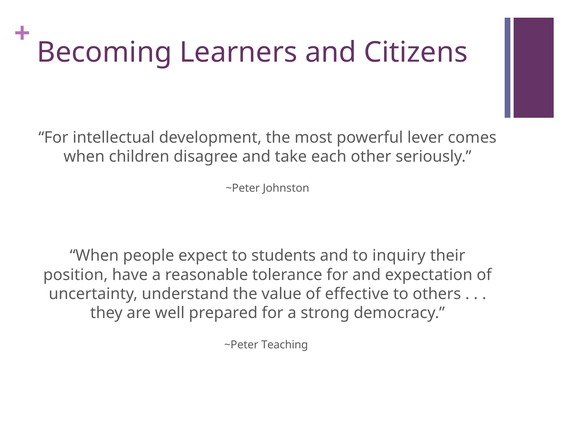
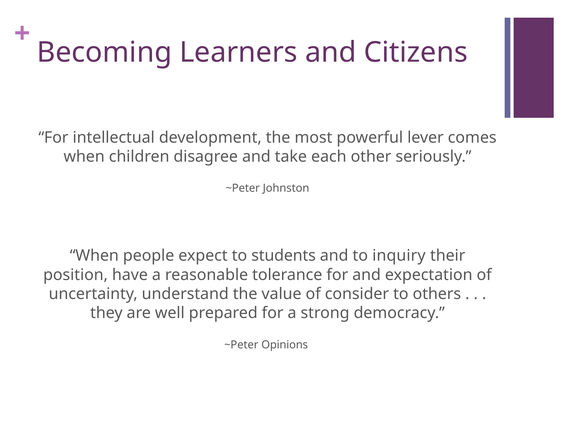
effective: effective -> consider
Teaching: Teaching -> Opinions
